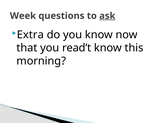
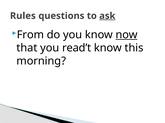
Week: Week -> Rules
Extra: Extra -> From
now underline: none -> present
